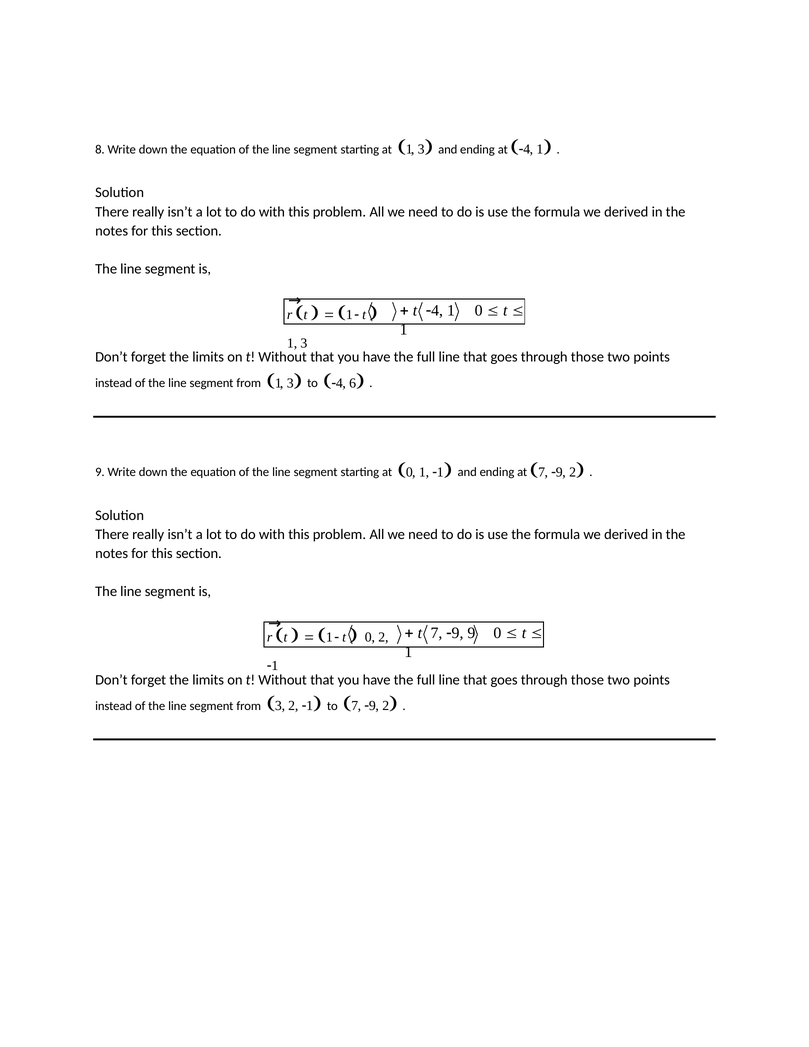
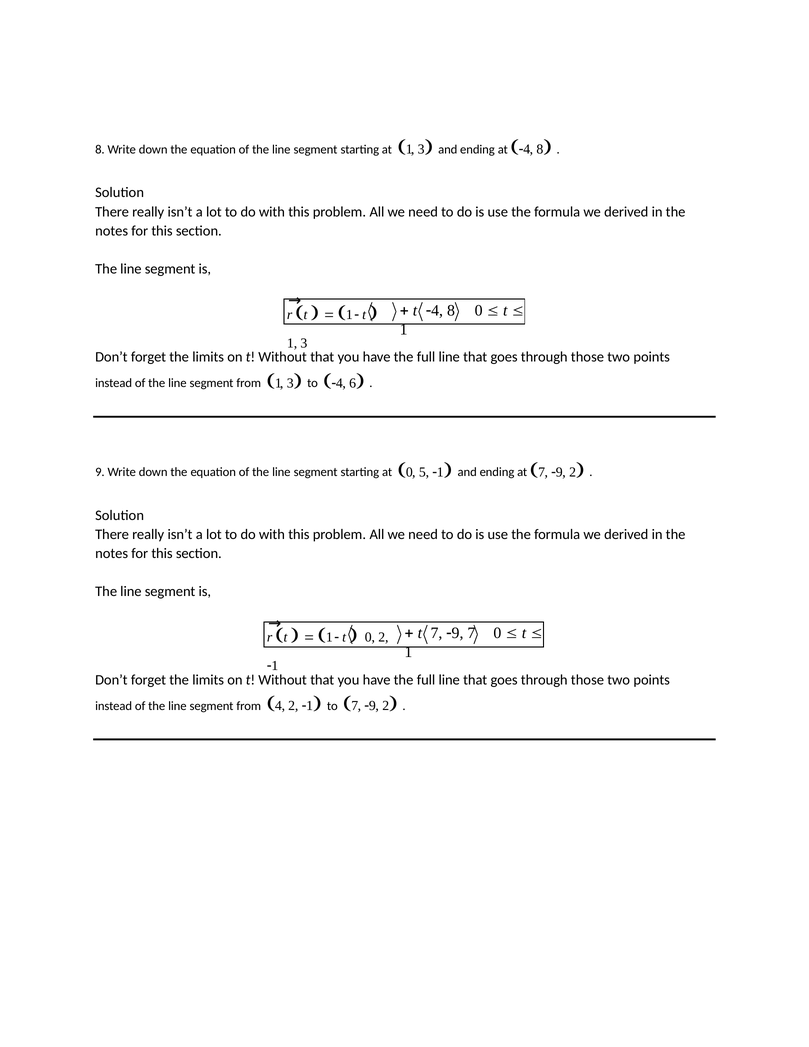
1 at (540, 149): 1 -> 8
t 4 1: 1 -> 8
0 1: 1 -> 5
9 9: 9 -> 7
3 at (280, 706): 3 -> 4
